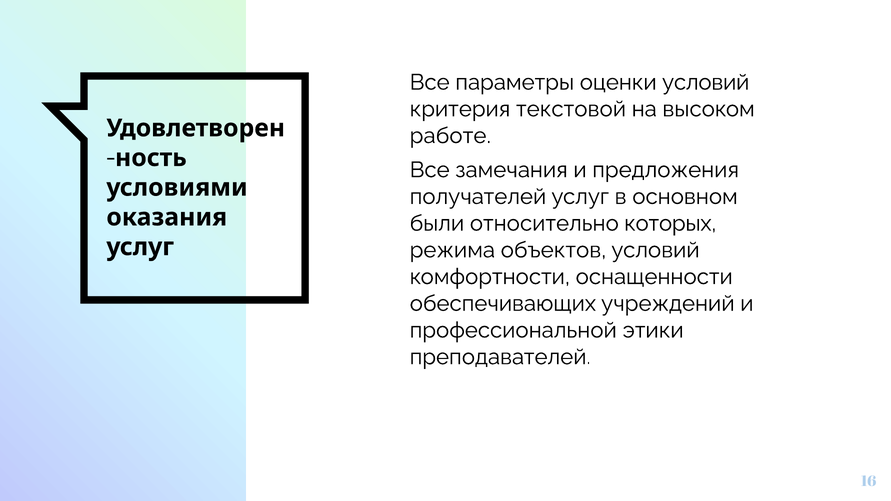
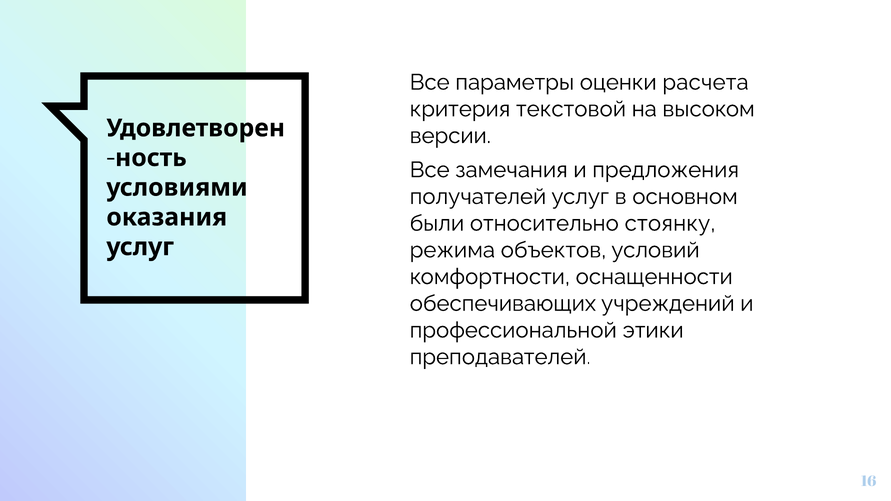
оценки условий: условий -> расчета
работе: работе -> версии
которых: которых -> стоянку
